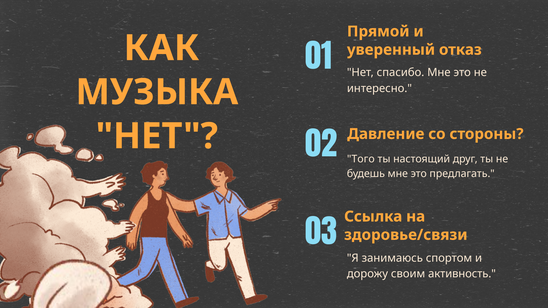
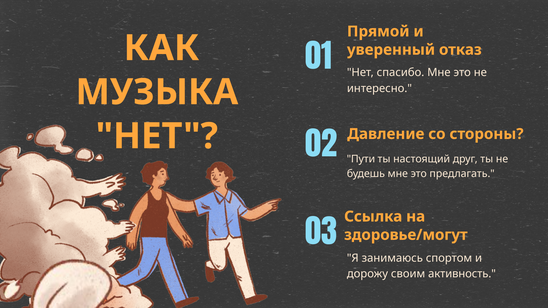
Того: Того -> Пути
здоровье/связи: здоровье/связи -> здоровье/могут
